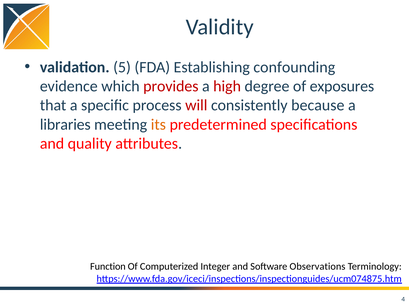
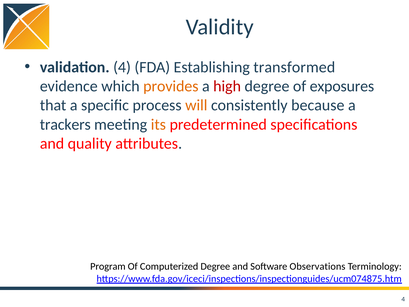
validation 5: 5 -> 4
confounding: confounding -> transformed
provides colour: red -> orange
will colour: red -> orange
libraries: libraries -> trackers
Function: Function -> Program
Computerized Integer: Integer -> Degree
